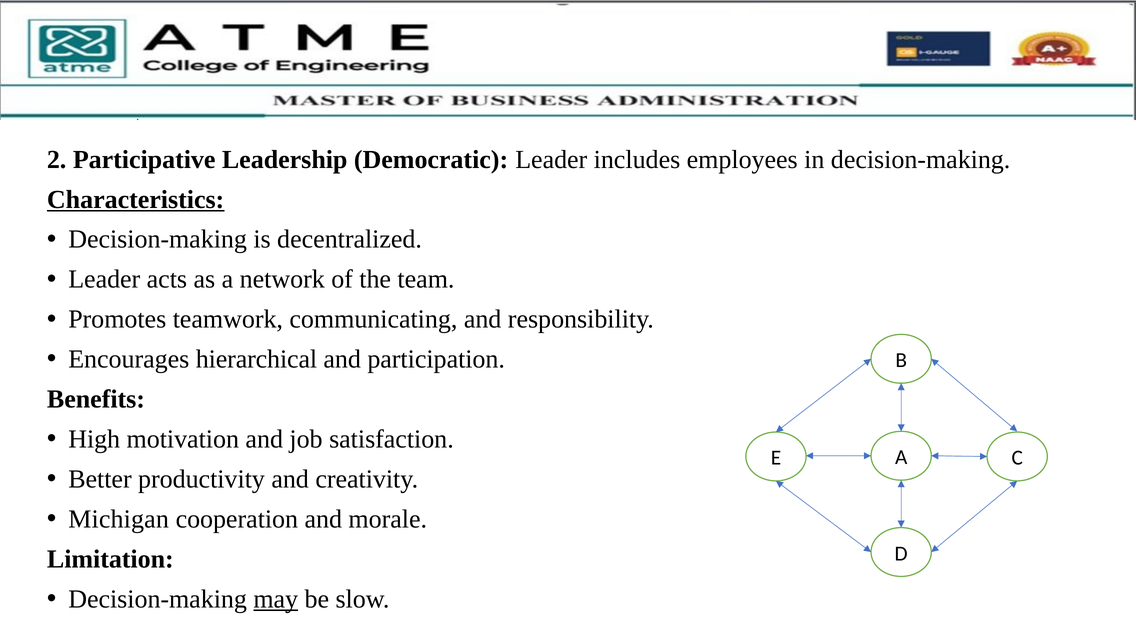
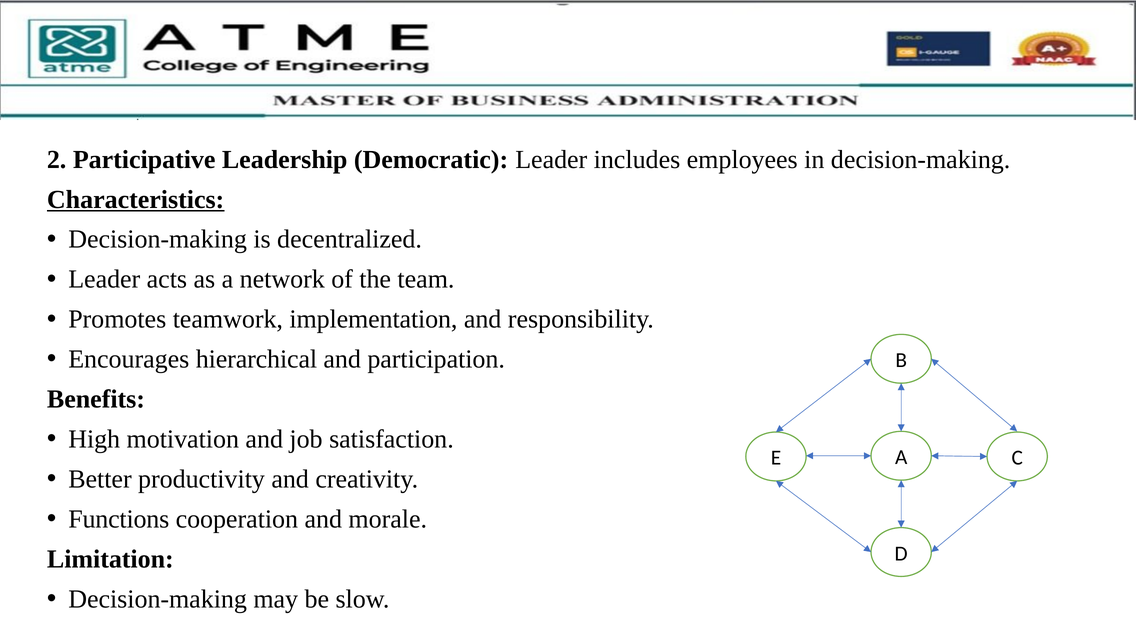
communicating: communicating -> implementation
Michigan: Michigan -> Functions
may underline: present -> none
